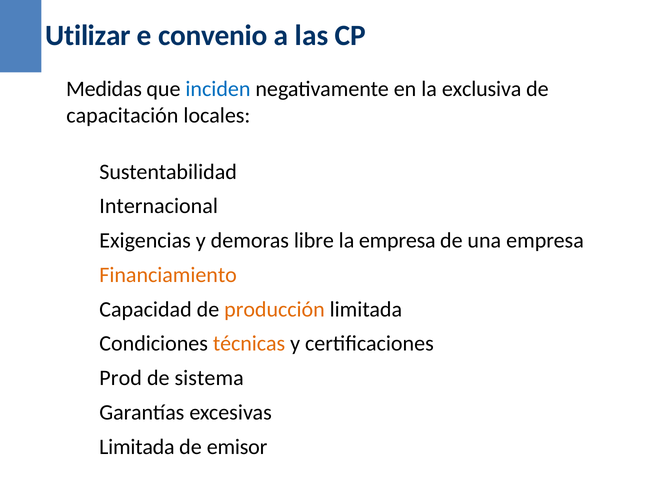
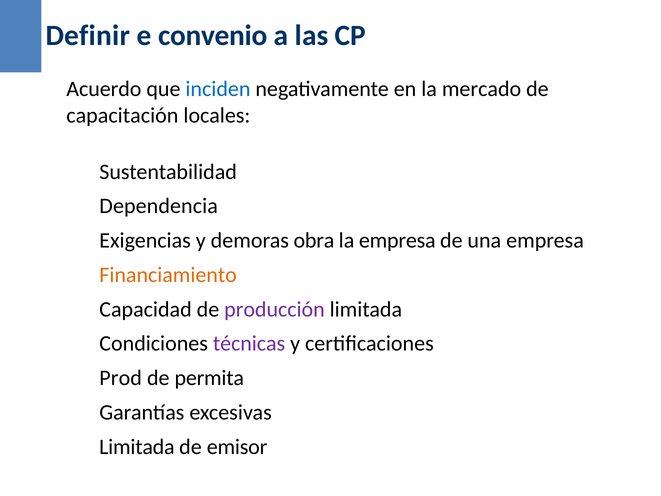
Utilizar: Utilizar -> Definir
Medidas: Medidas -> Acuerdo
exclusiva: exclusiva -> mercado
Internacional: Internacional -> Dependencia
libre: libre -> obra
producción colour: orange -> purple
técnicas colour: orange -> purple
sistema: sistema -> permita
